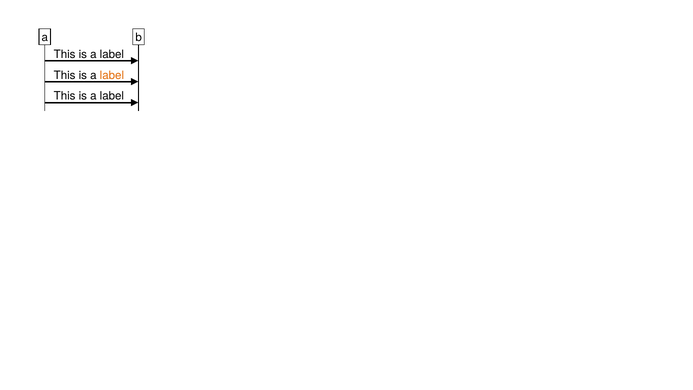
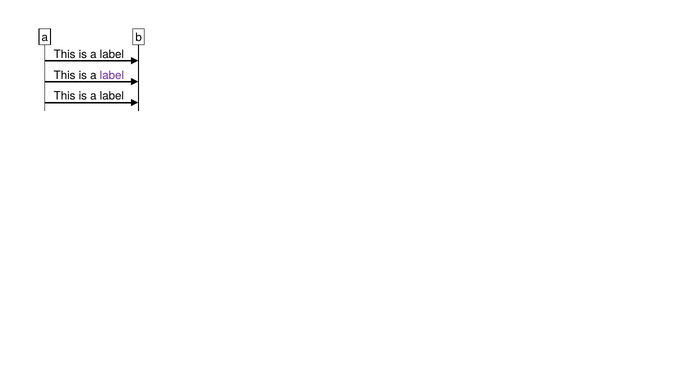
label at (112, 75) colour: orange -> purple
